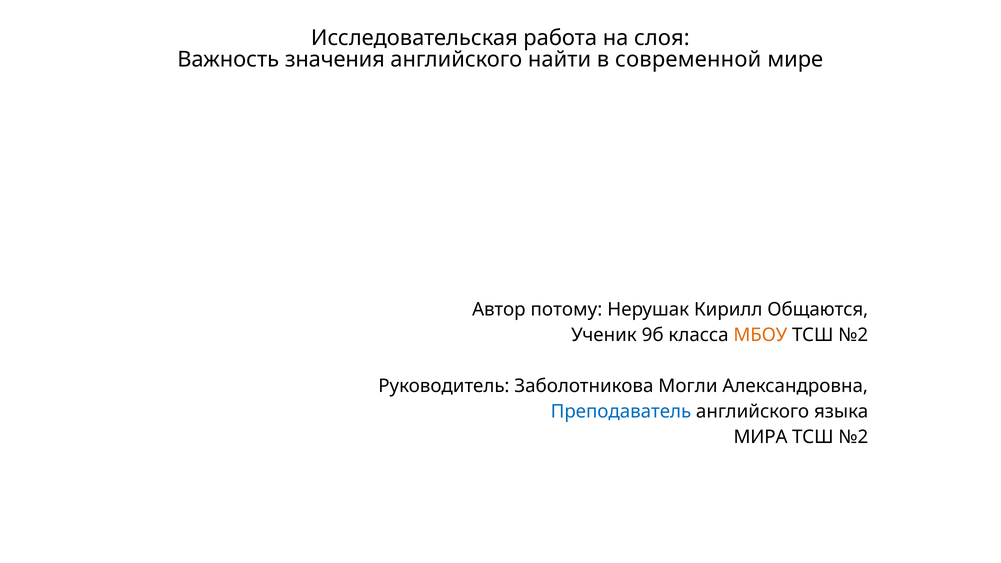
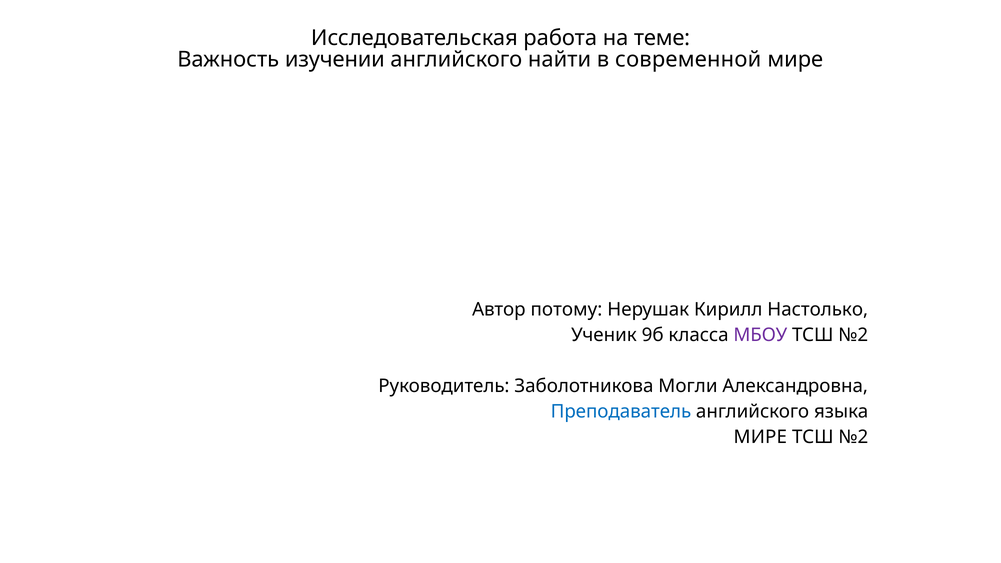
слоя: слоя -> теме
значения: значения -> изучении
Общаются: Общаются -> Настолько
МБОУ colour: orange -> purple
МИРА at (760, 437): МИРА -> МИРЕ
